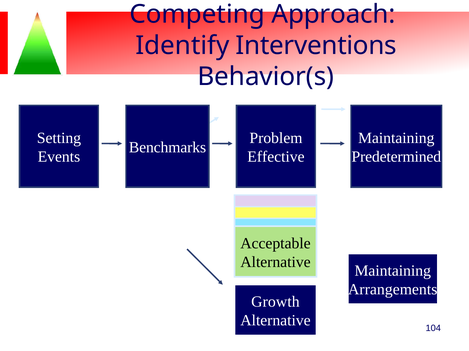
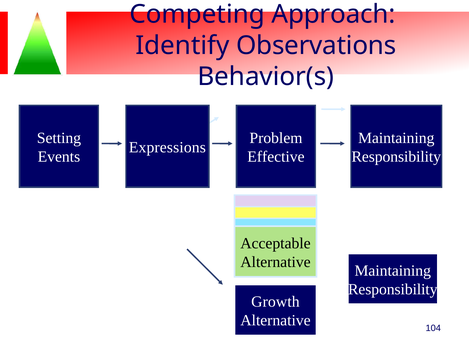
Interventions: Interventions -> Observations
Benchmarks: Benchmarks -> Expressions
Predetermined at (396, 157): Predetermined -> Responsibility
Arrangements at (393, 290): Arrangements -> Responsibility
